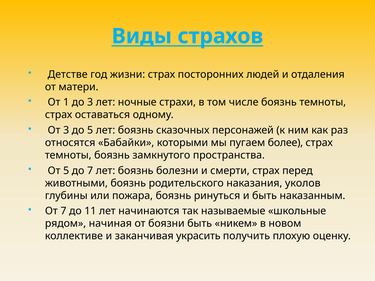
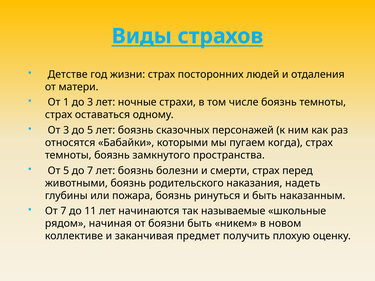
более: более -> когда
уколов: уколов -> надеть
украсить: украсить -> предмет
